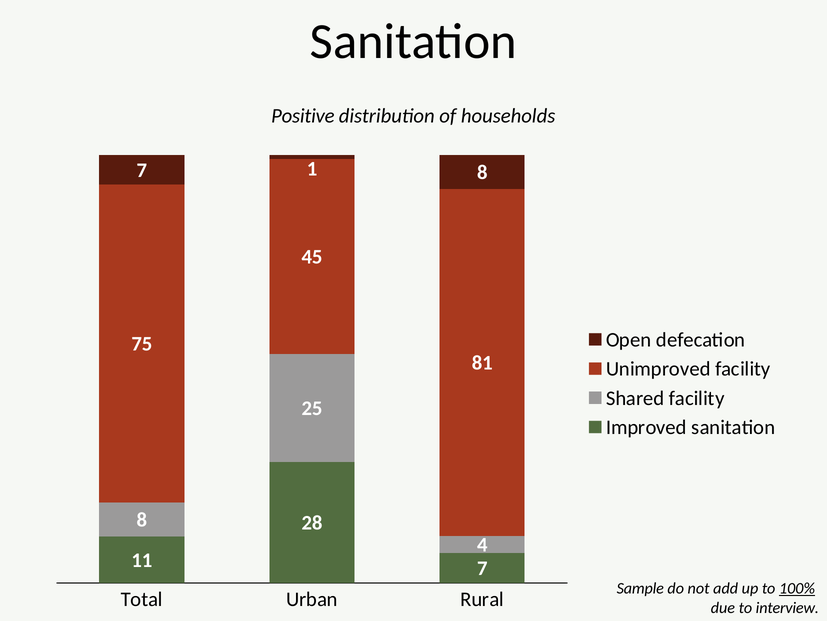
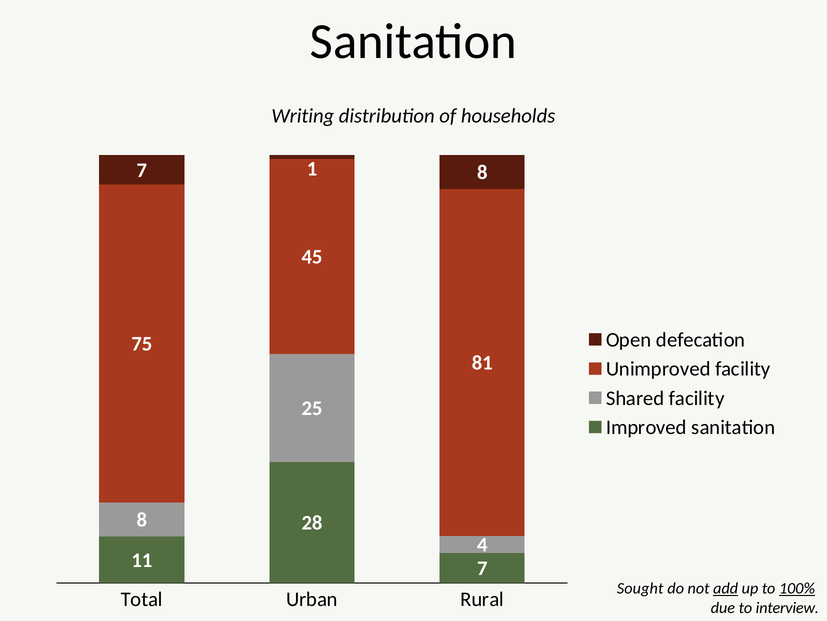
Positive: Positive -> Writing
Sample: Sample -> Sought
add underline: none -> present
